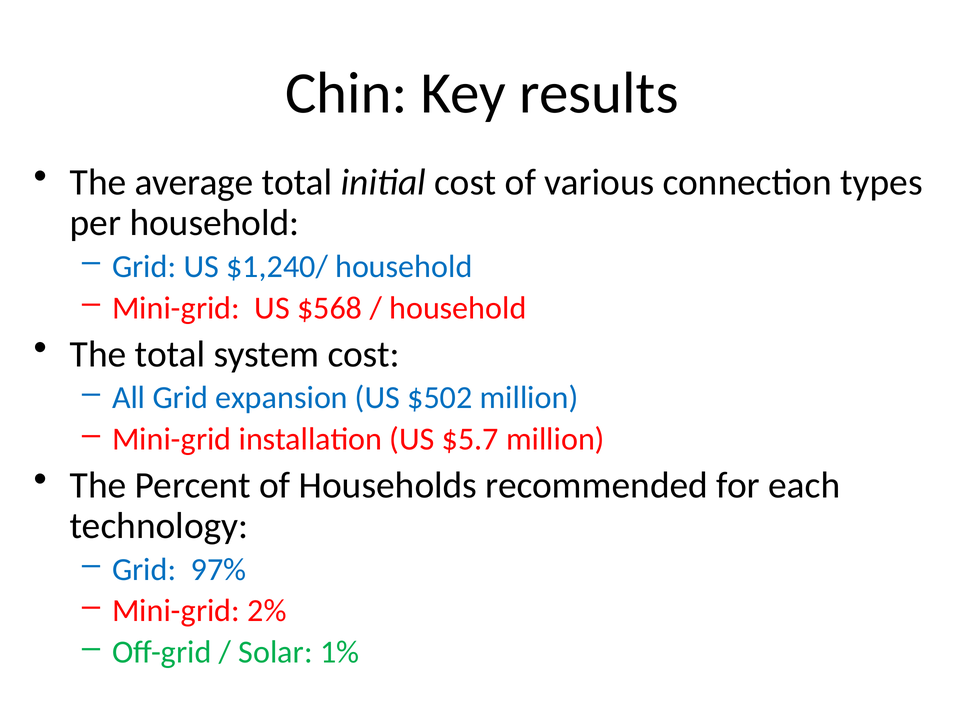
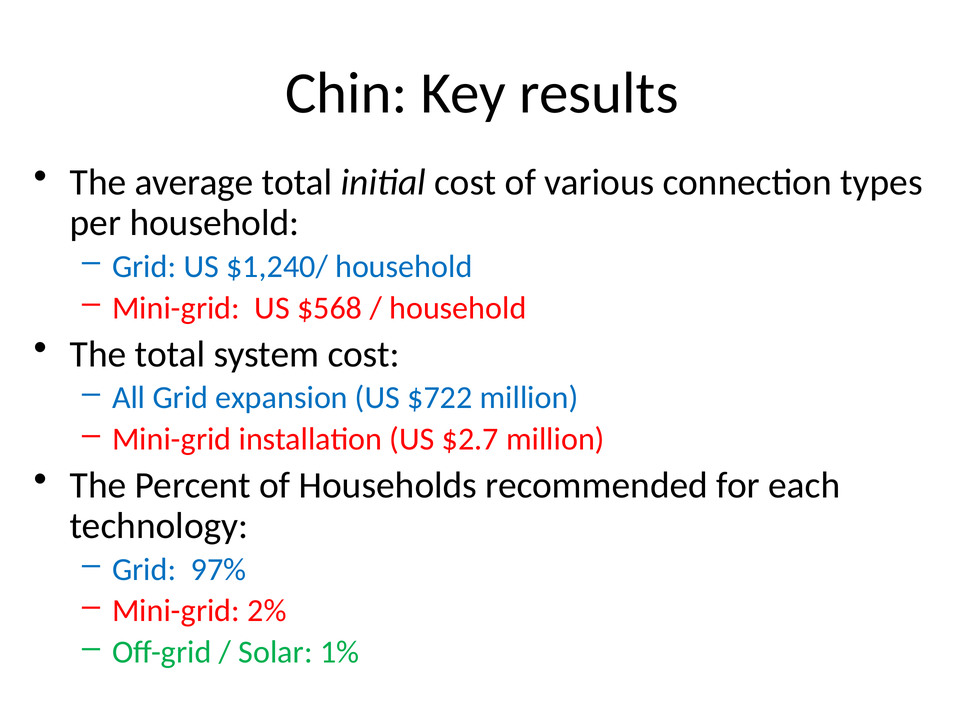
$502: $502 -> $722
$5.7: $5.7 -> $2.7
